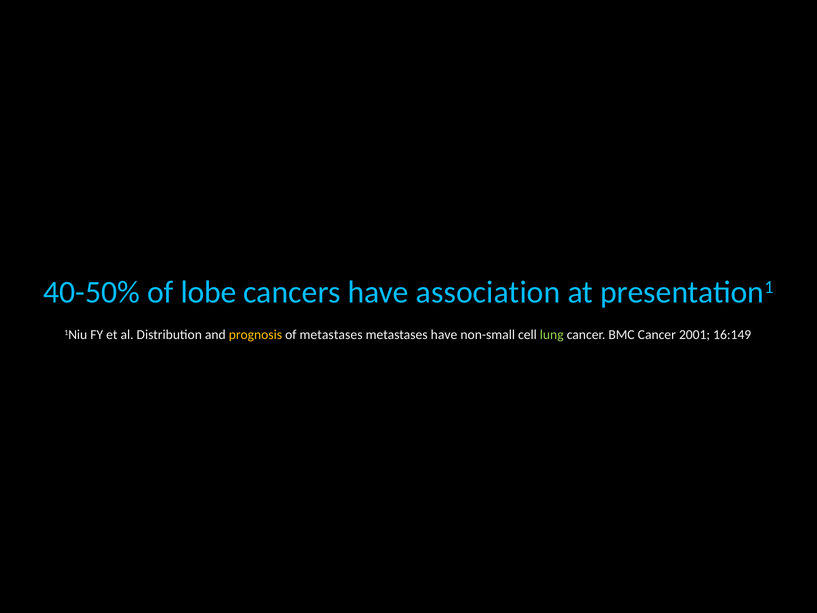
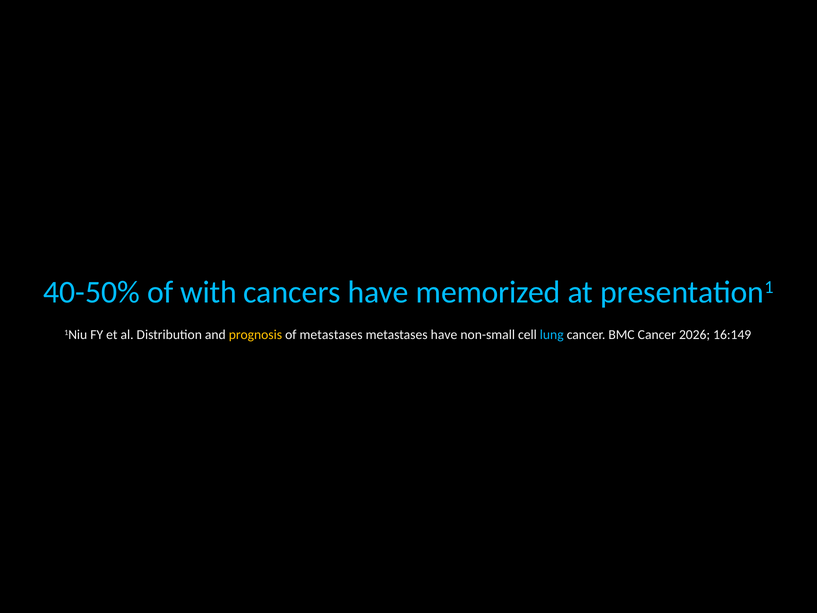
lobe: lobe -> with
association: association -> memorized
lung colour: light green -> light blue
2001: 2001 -> 2026
